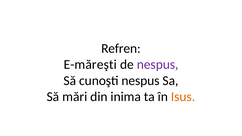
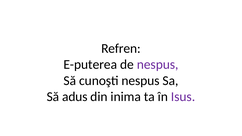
E-măreşti: E-măreşti -> E-puterea
mări: mări -> adus
Isus colour: orange -> purple
